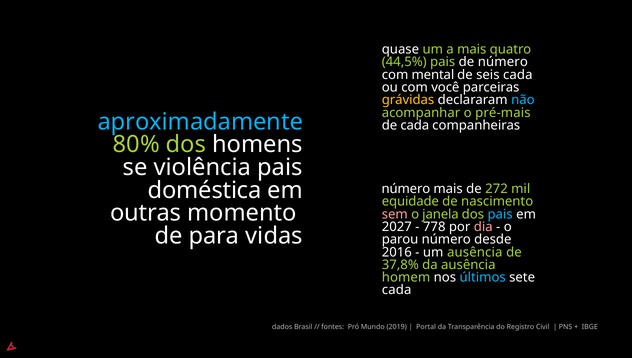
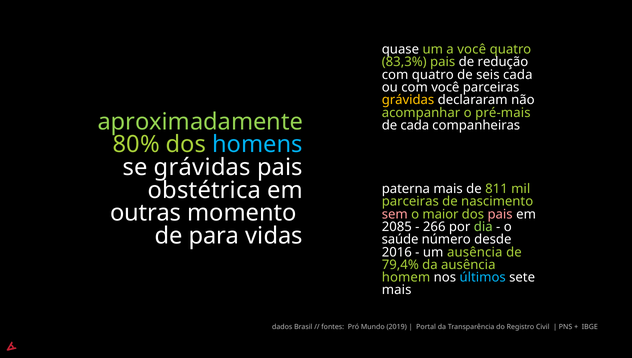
a mais: mais -> você
44,5%: 44,5% -> 83,3%
de número: número -> redução
com mental: mental -> quatro
não colour: light blue -> white
aproximadamente colour: light blue -> light green
homens colour: white -> light blue
se violência: violência -> grávidas
doméstica: doméstica -> obstétrica
número at (406, 189): número -> paterna
272: 272 -> 811
equidade at (410, 201): equidade -> parceiras
janela: janela -> maior
pais at (500, 214) colour: light blue -> pink
2027: 2027 -> 2085
778: 778 -> 266
dia colour: pink -> light green
parou: parou -> saúde
37,8%: 37,8% -> 79,4%
cada at (397, 290): cada -> mais
